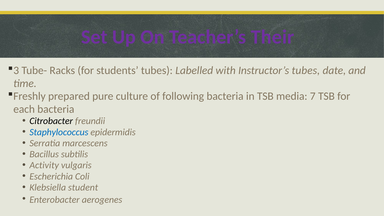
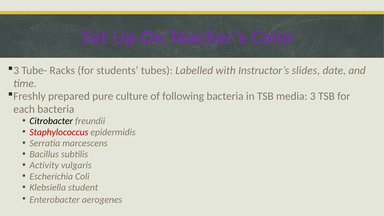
Their: Their -> Color
Instructor’s tubes: tubes -> slides
media 7: 7 -> 3
Staphylococcus colour: blue -> red
